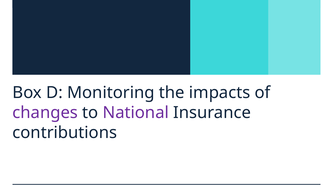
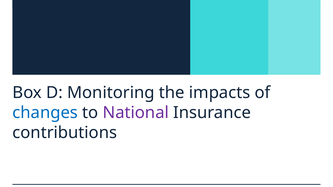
changes colour: purple -> blue
